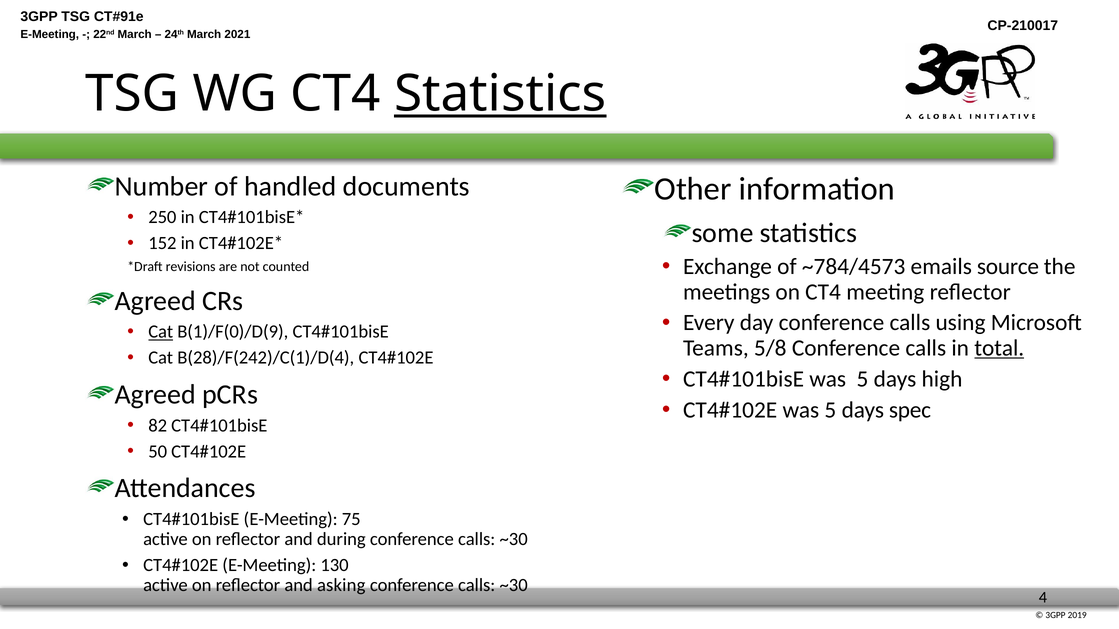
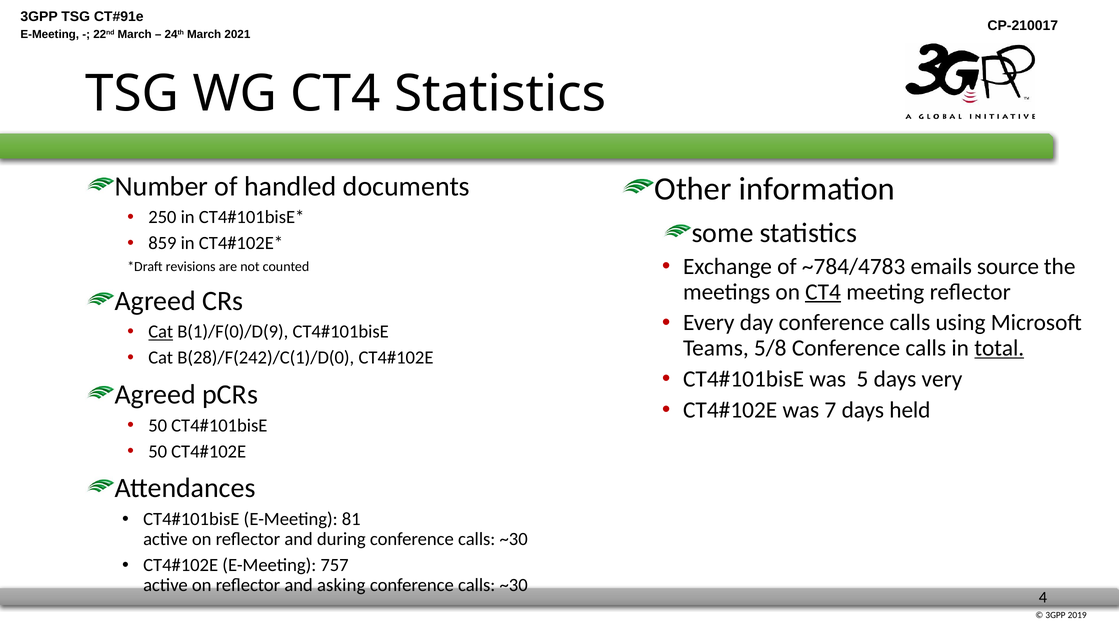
Statistics at (500, 94) underline: present -> none
152: 152 -> 859
~784/4573: ~784/4573 -> ~784/4783
CT4 at (823, 292) underline: none -> present
B(28)/F(242)/C(1)/D(4: B(28)/F(242)/C(1)/D(4 -> B(28)/F(242)/C(1)/D(0
high: high -> very
5 at (830, 410): 5 -> 7
spec: spec -> held
82 at (158, 426): 82 -> 50
75: 75 -> 81
130: 130 -> 757
